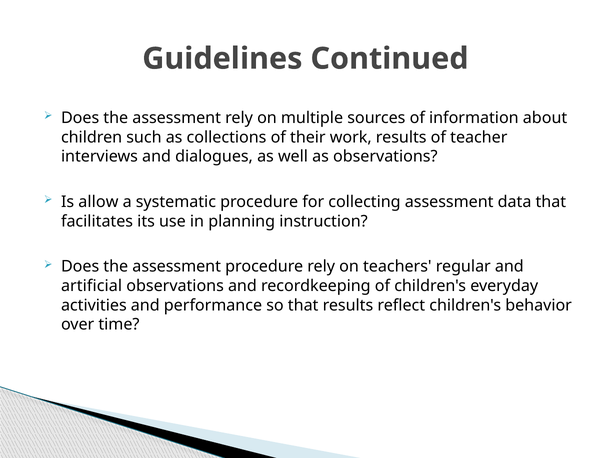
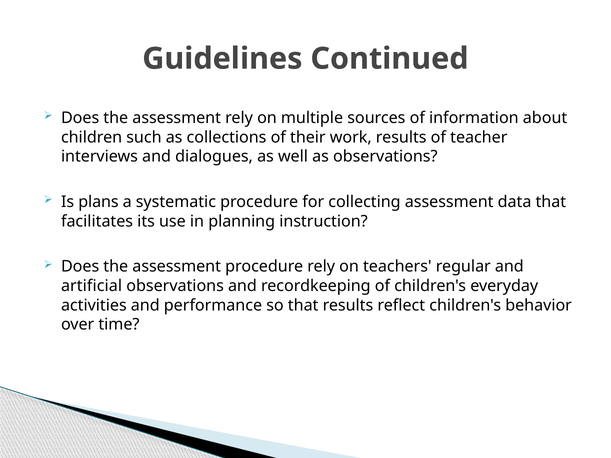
allow: allow -> plans
